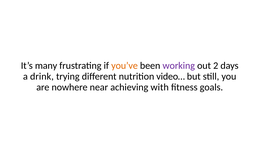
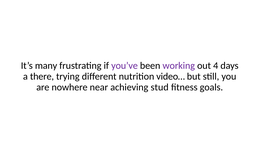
you’ve colour: orange -> purple
2: 2 -> 4
drink: drink -> there
with: with -> stud
